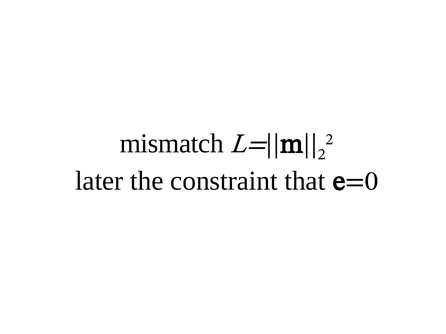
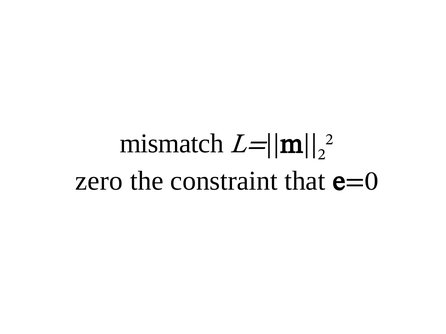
later: later -> zero
